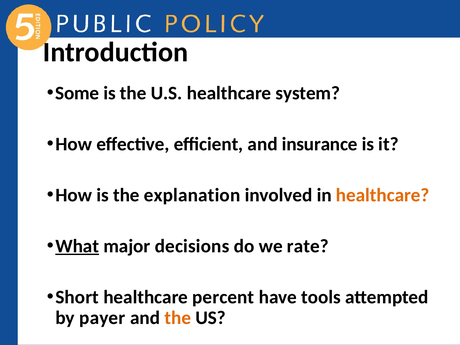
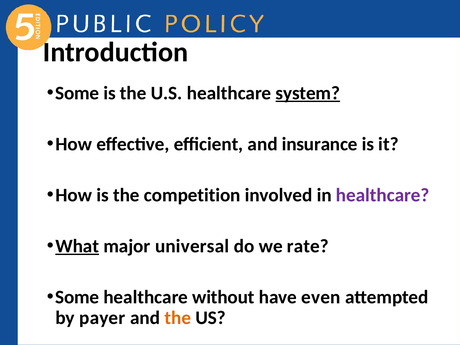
system underline: none -> present
explanation: explanation -> competition
healthcare at (383, 195) colour: orange -> purple
decisions: decisions -> universal
Short at (77, 297): Short -> Some
percent: percent -> without
tools: tools -> even
